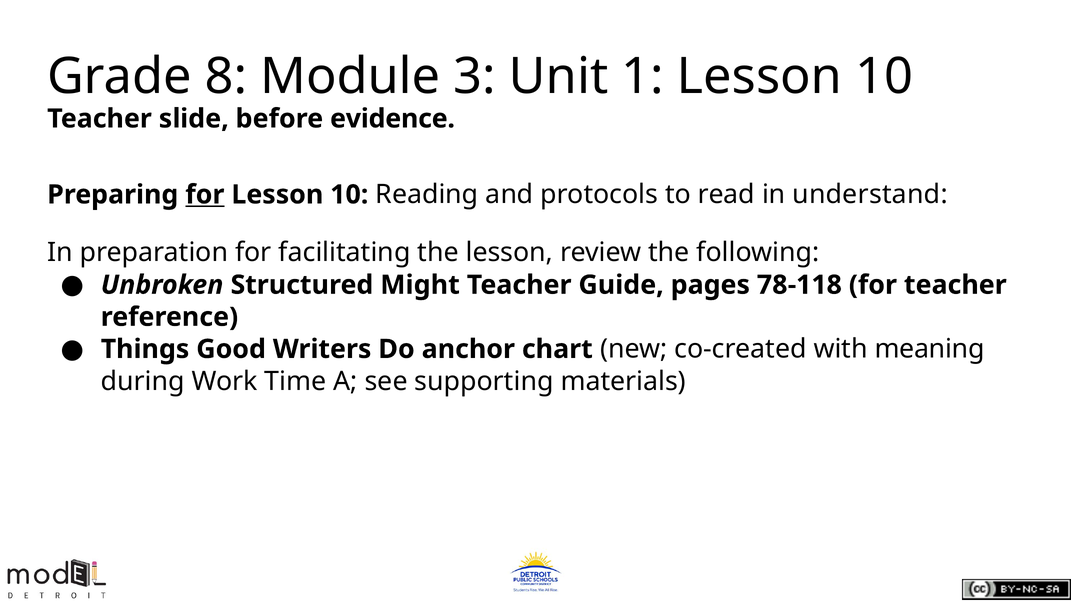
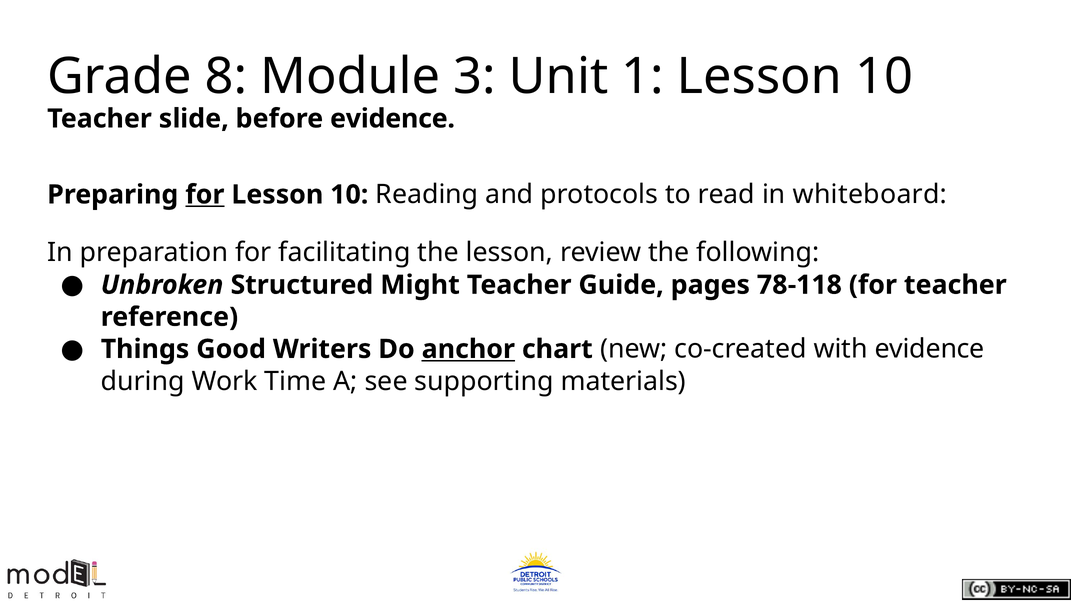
understand: understand -> whiteboard
anchor underline: none -> present
with meaning: meaning -> evidence
